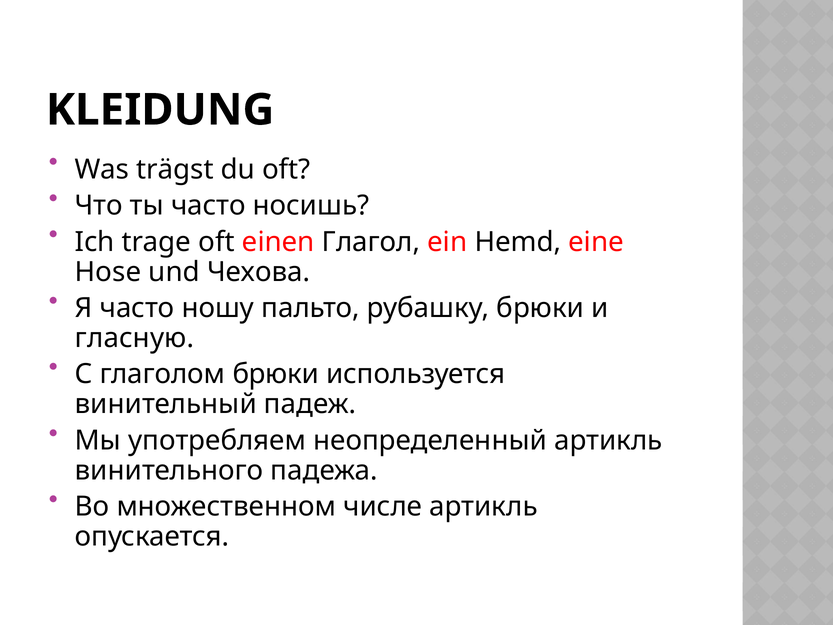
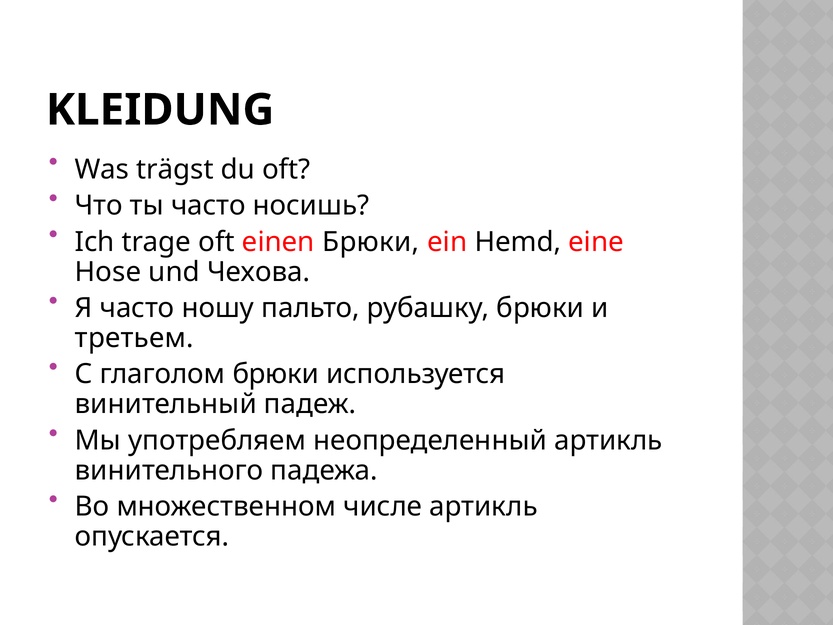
einen Глагол: Глагол -> Брюки
гласную: гласную -> третьем
